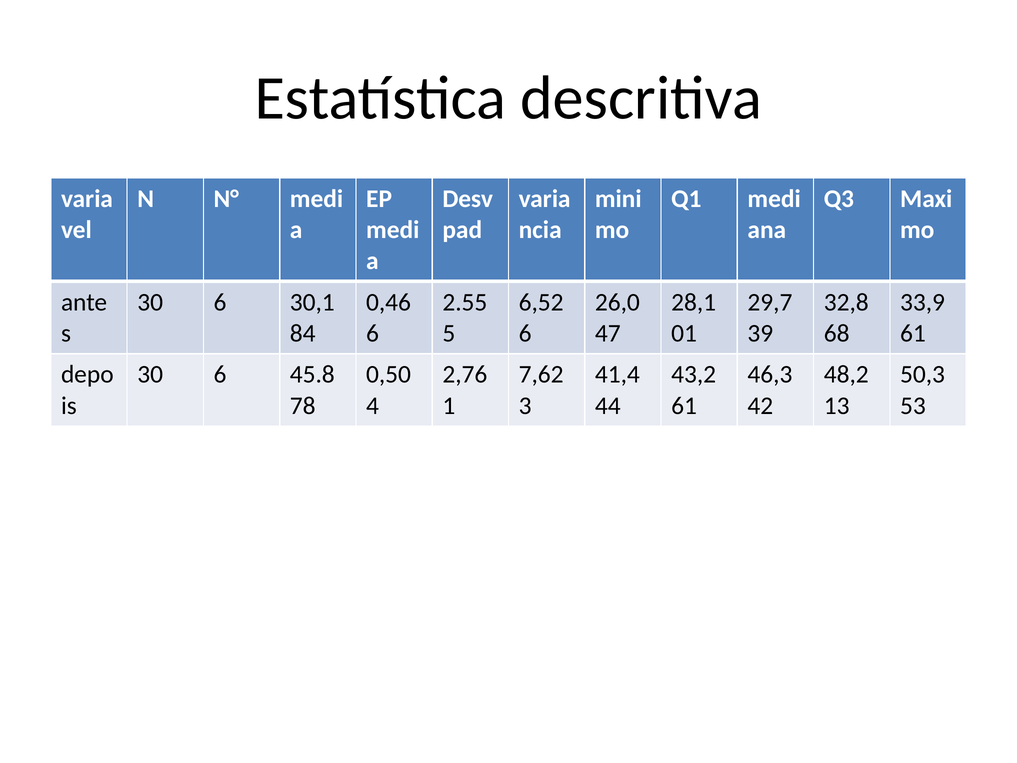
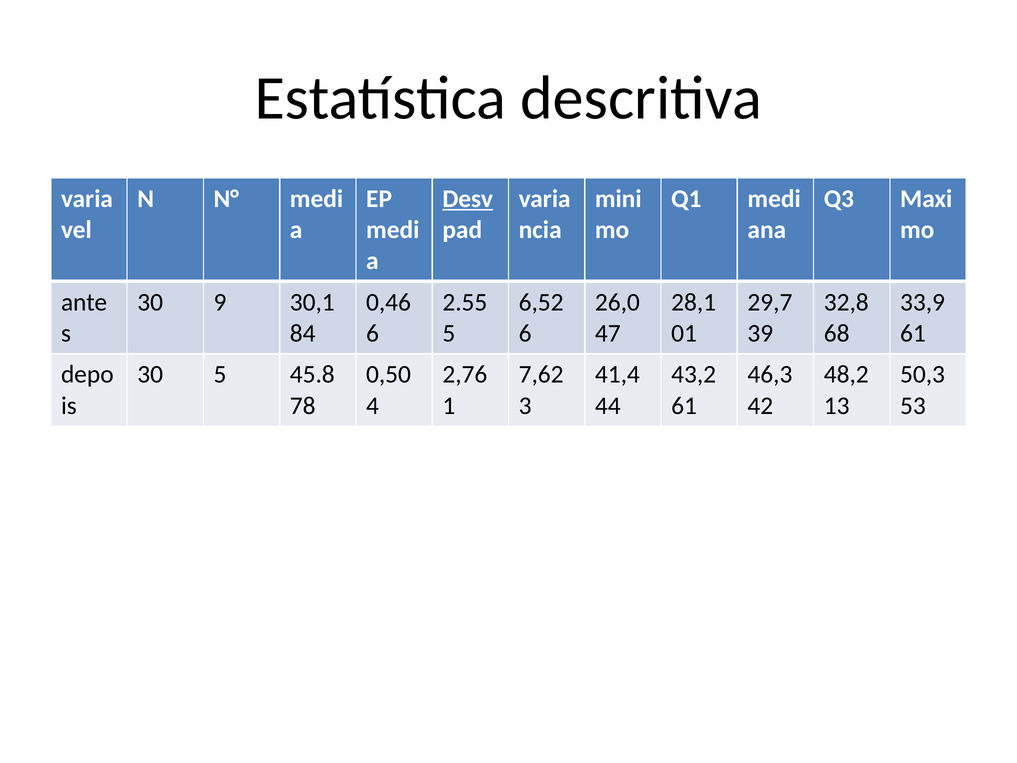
Desv underline: none -> present
6 at (220, 302): 6 -> 9
6 at (220, 374): 6 -> 5
